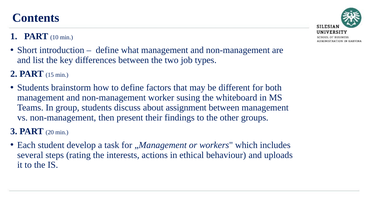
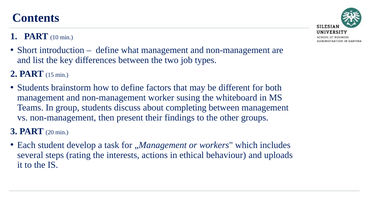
assignment: assignment -> completing
